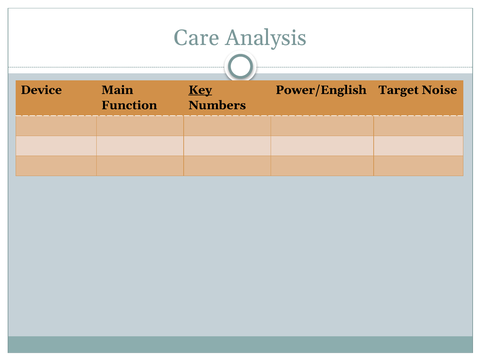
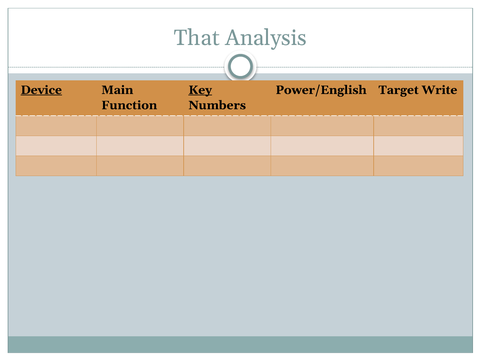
Care: Care -> That
Device underline: none -> present
Noise: Noise -> Write
